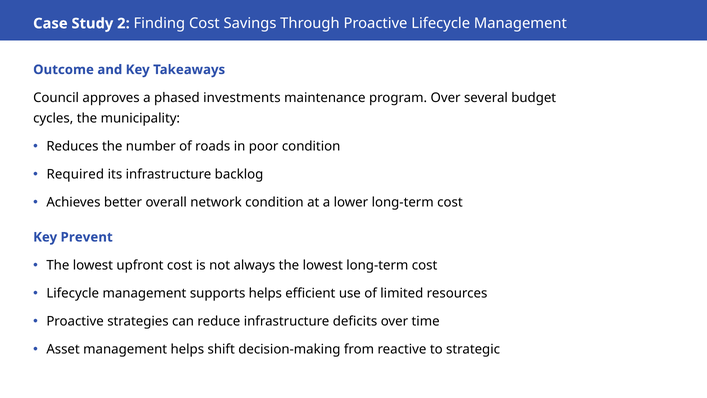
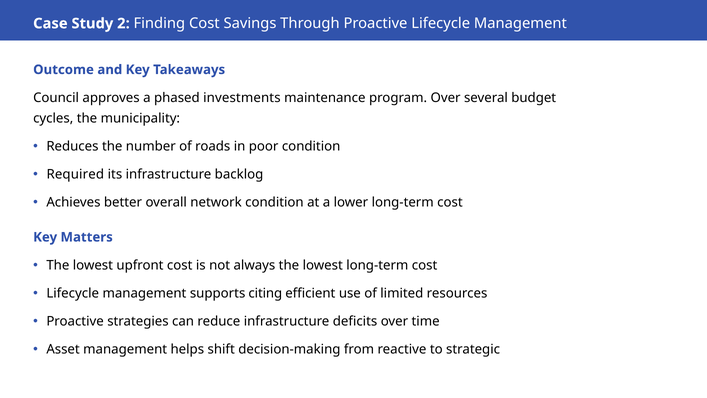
Prevent: Prevent -> Matters
supports helps: helps -> citing
